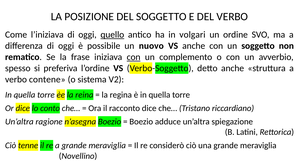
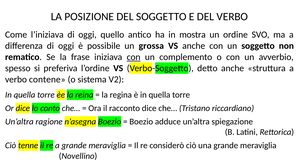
quello underline: present -> none
volgari: volgari -> mostra
nuovo: nuovo -> grossa
